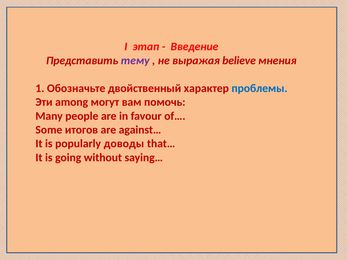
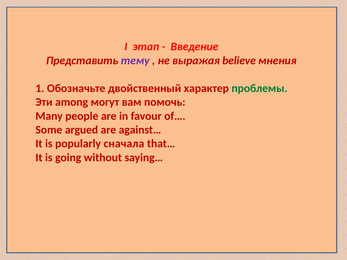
проблемы colour: blue -> green
итогов: итогов -> argued
доводы: доводы -> сначала
